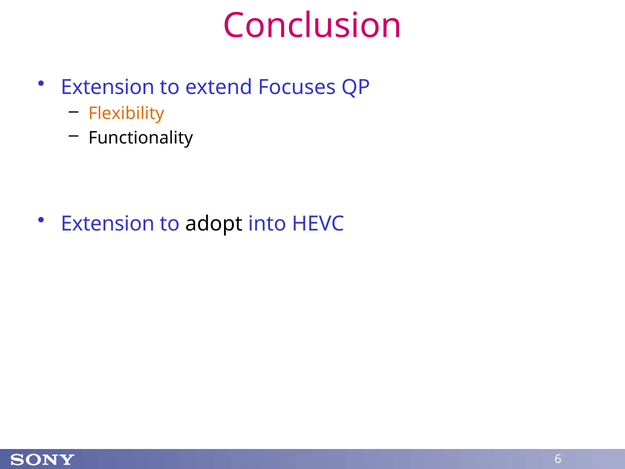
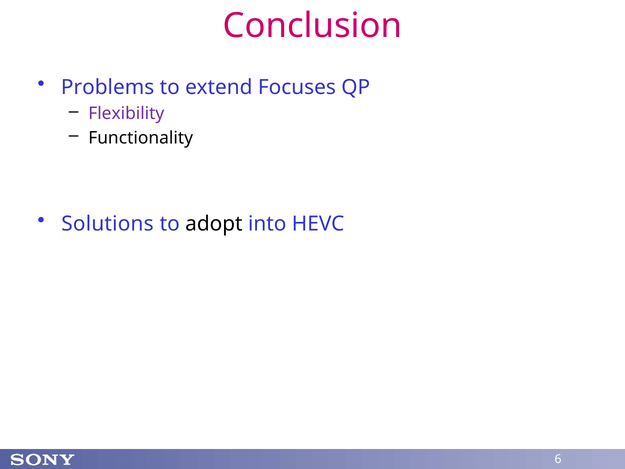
Extension at (108, 87): Extension -> Problems
Flexibility colour: orange -> purple
Extension at (108, 224): Extension -> Solutions
